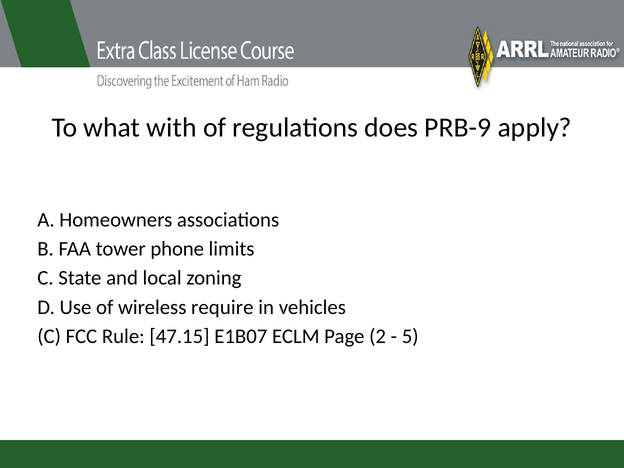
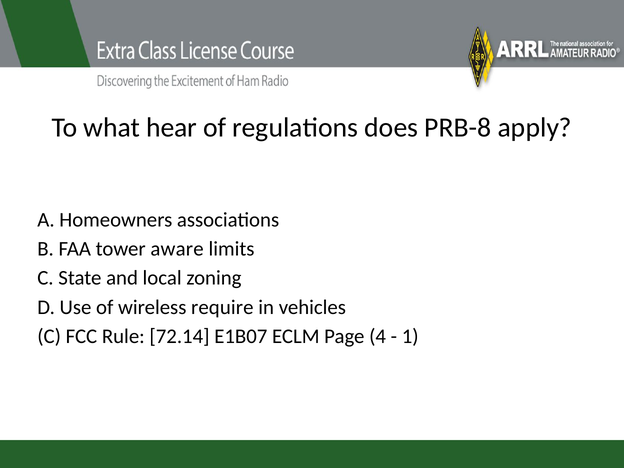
with: with -> hear
PRB-9: PRB-9 -> PRB-8
phone: phone -> aware
47.15: 47.15 -> 72.14
2: 2 -> 4
5: 5 -> 1
